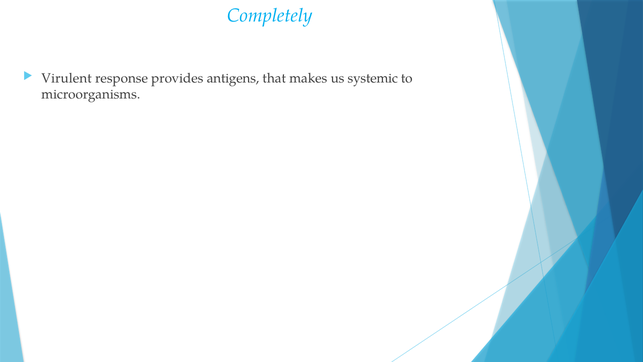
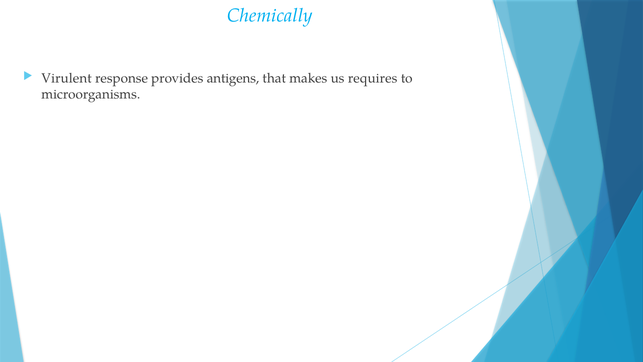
Completely: Completely -> Chemically
systemic: systemic -> requires
